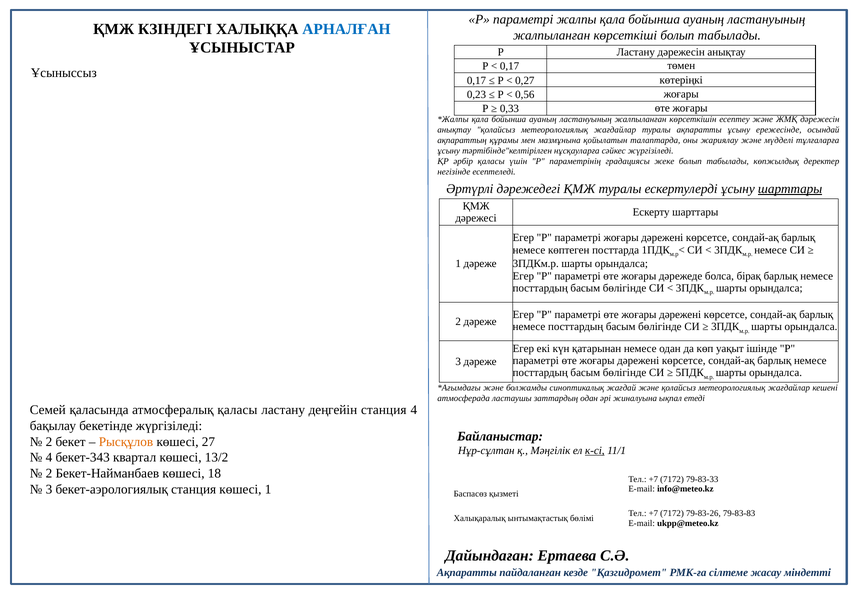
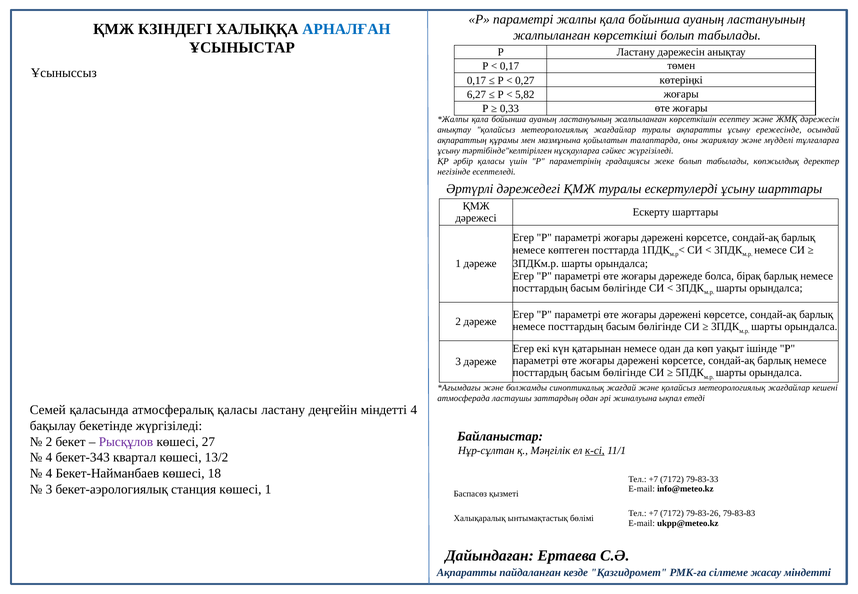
0,23: 0,23 -> 6,27
0,56: 0,56 -> 5,82
шарттары at (790, 189) underline: present -> none
деңгейін станция: станция -> міндетті
Рысқұлов colour: orange -> purple
2 at (49, 473): 2 -> 4
